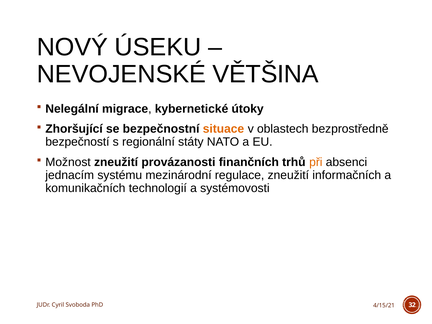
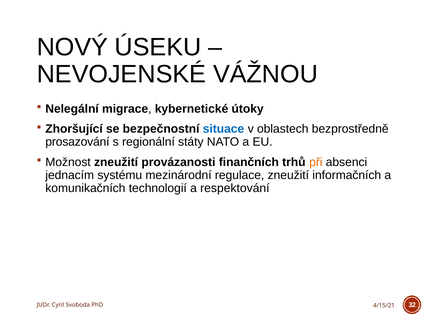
VĚTŠINA: VĚTŠINA -> VÁŽNOU
situace colour: orange -> blue
bezpečností: bezpečností -> prosazování
systémovosti: systémovosti -> respektování
